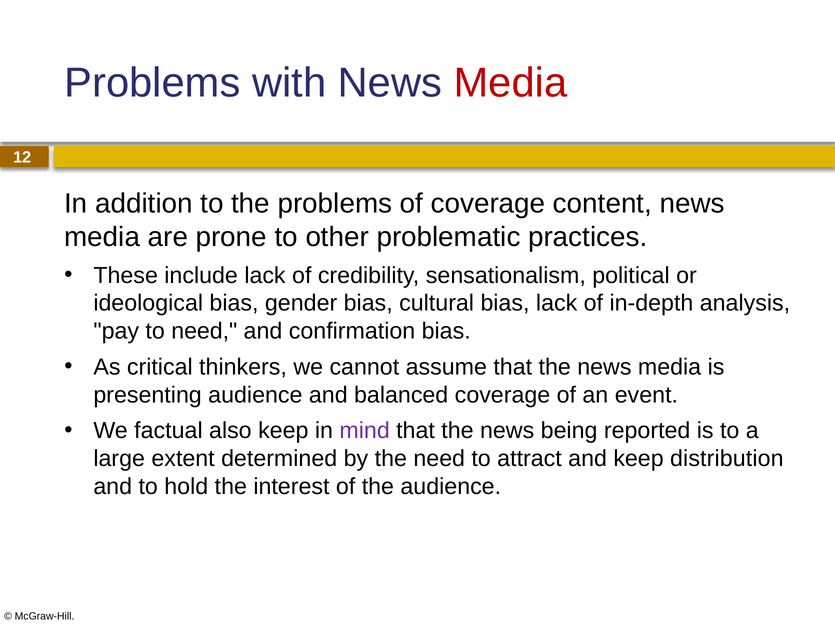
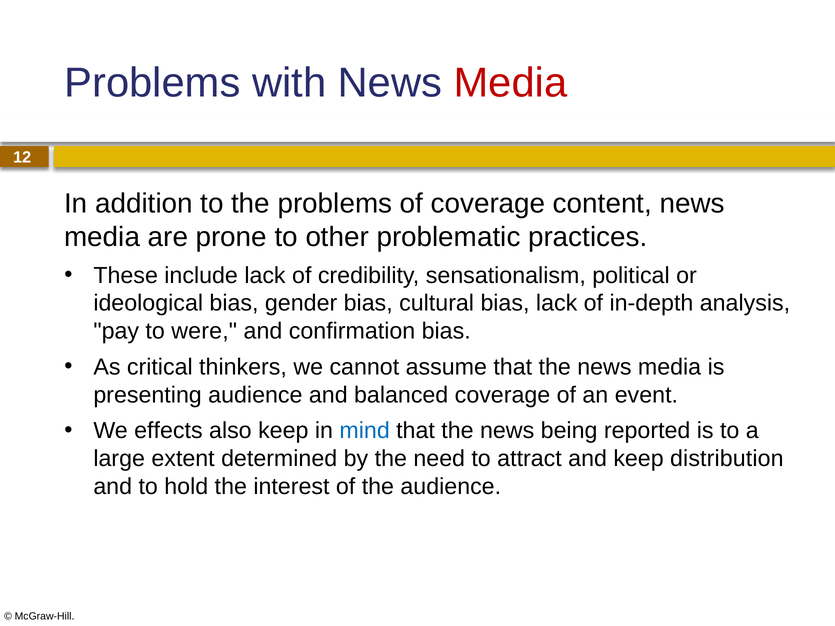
to need: need -> were
factual: factual -> effects
mind colour: purple -> blue
